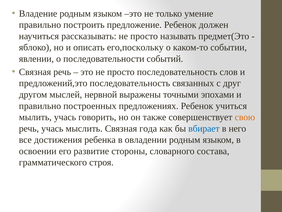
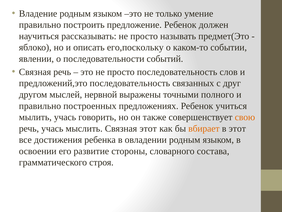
эпохами: эпохами -> полного
Связная года: года -> этот
вбирает colour: blue -> orange
в него: него -> этот
